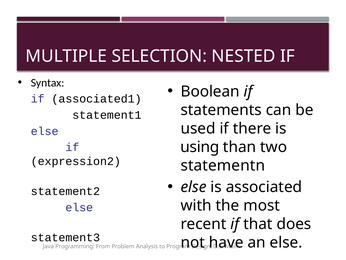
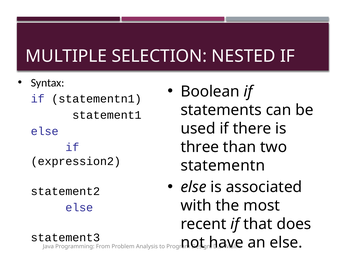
associated1: associated1 -> statementn1
using: using -> three
